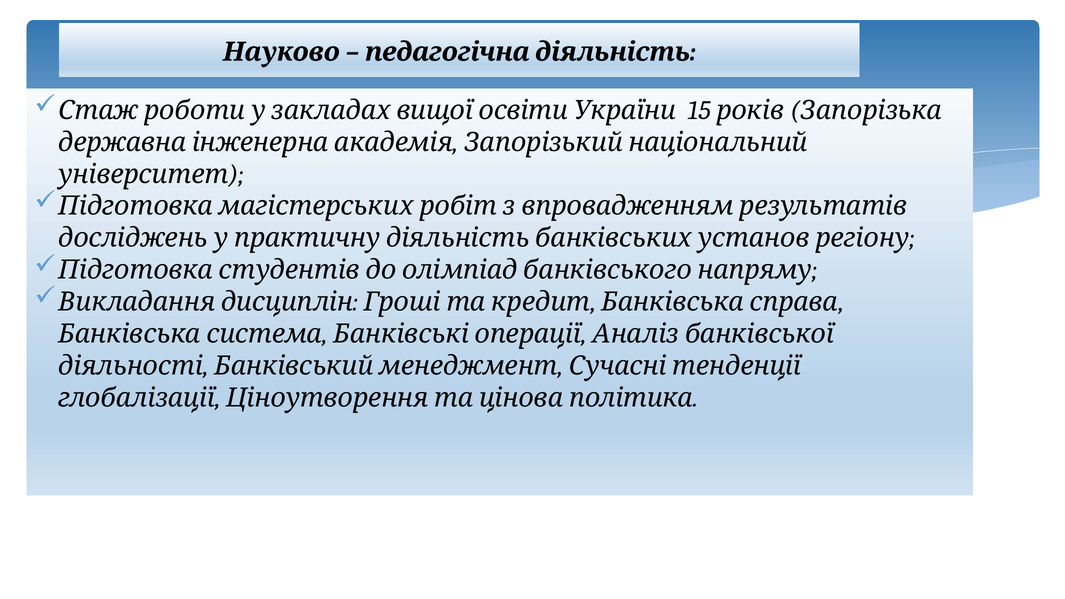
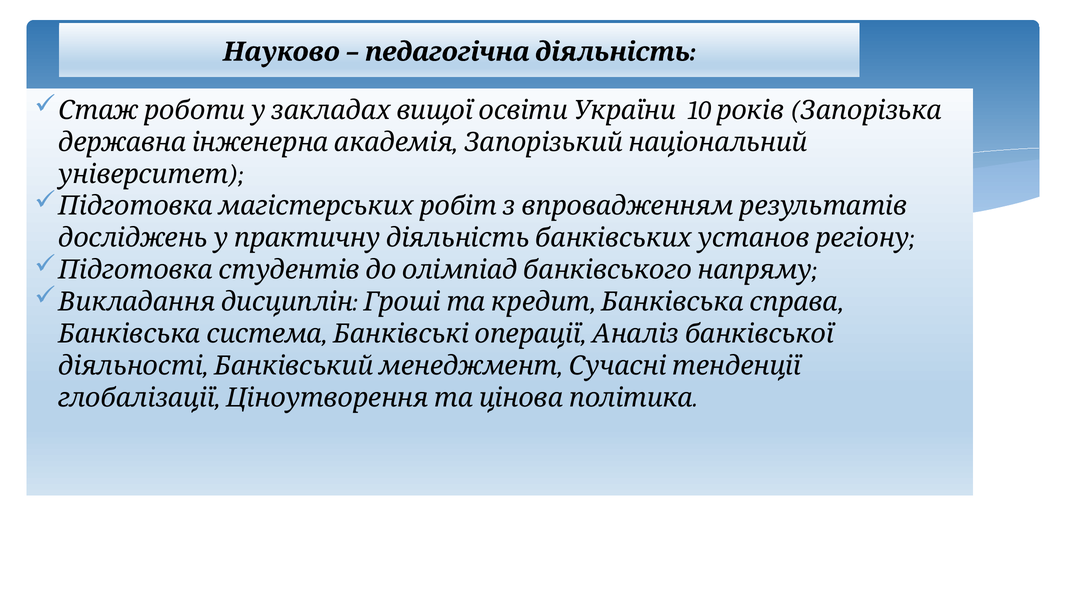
15: 15 -> 10
